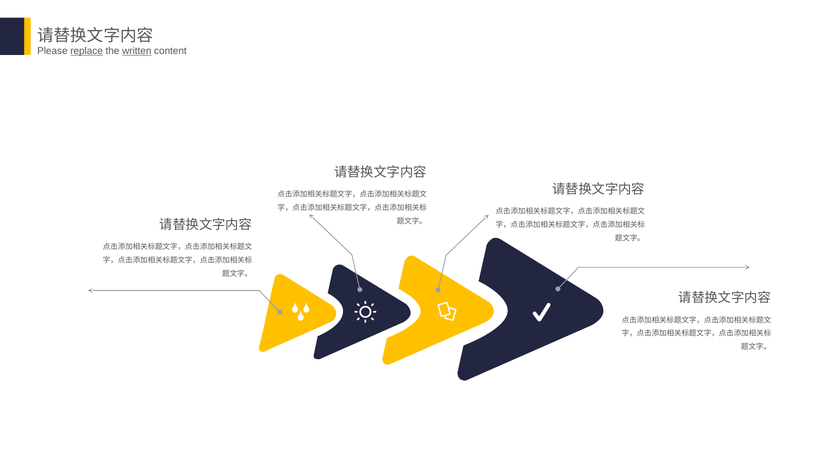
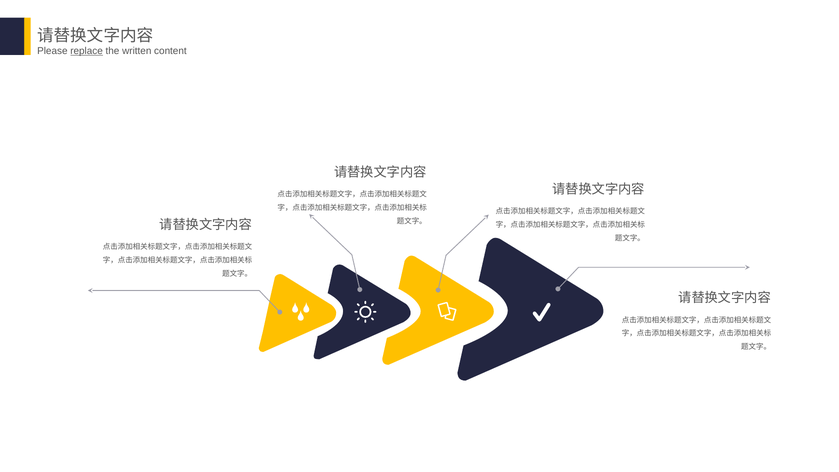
written underline: present -> none
